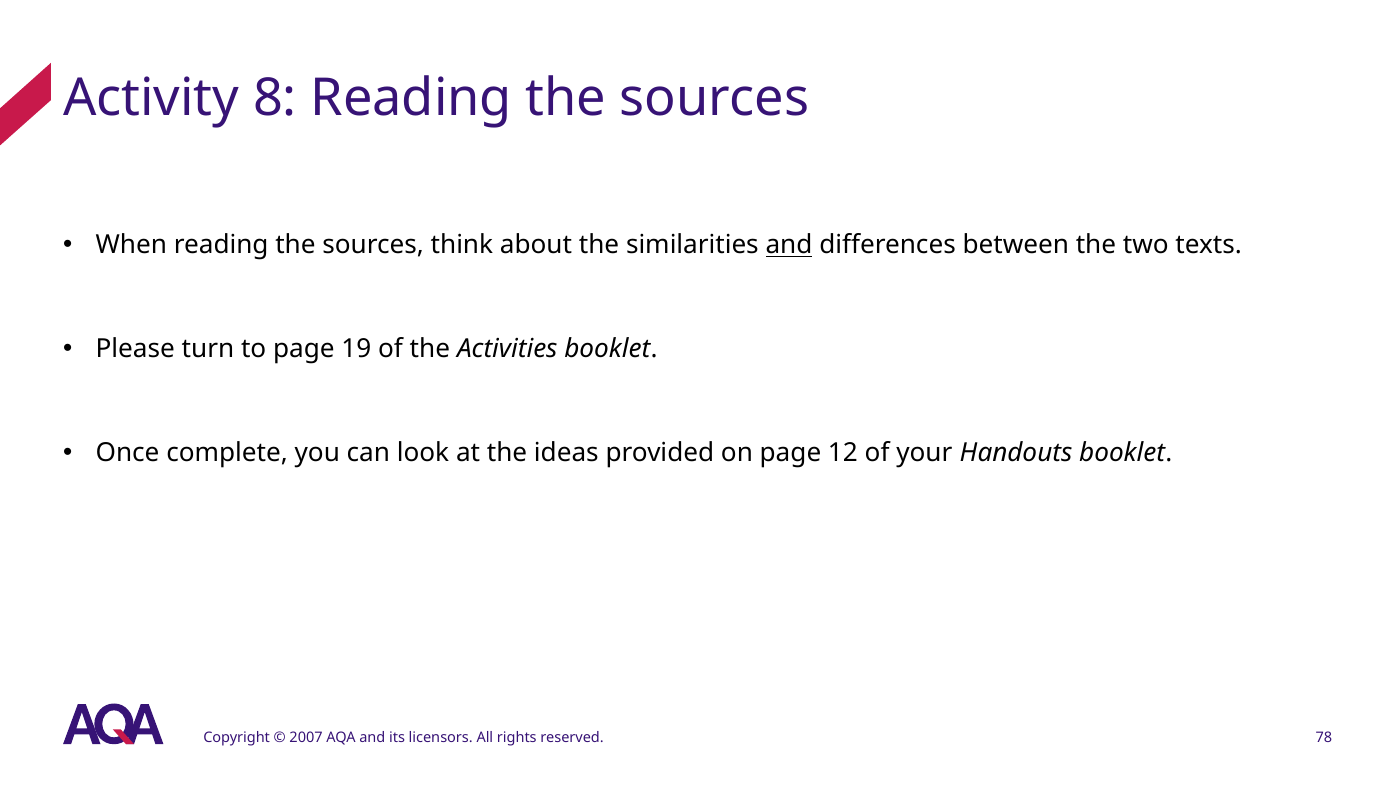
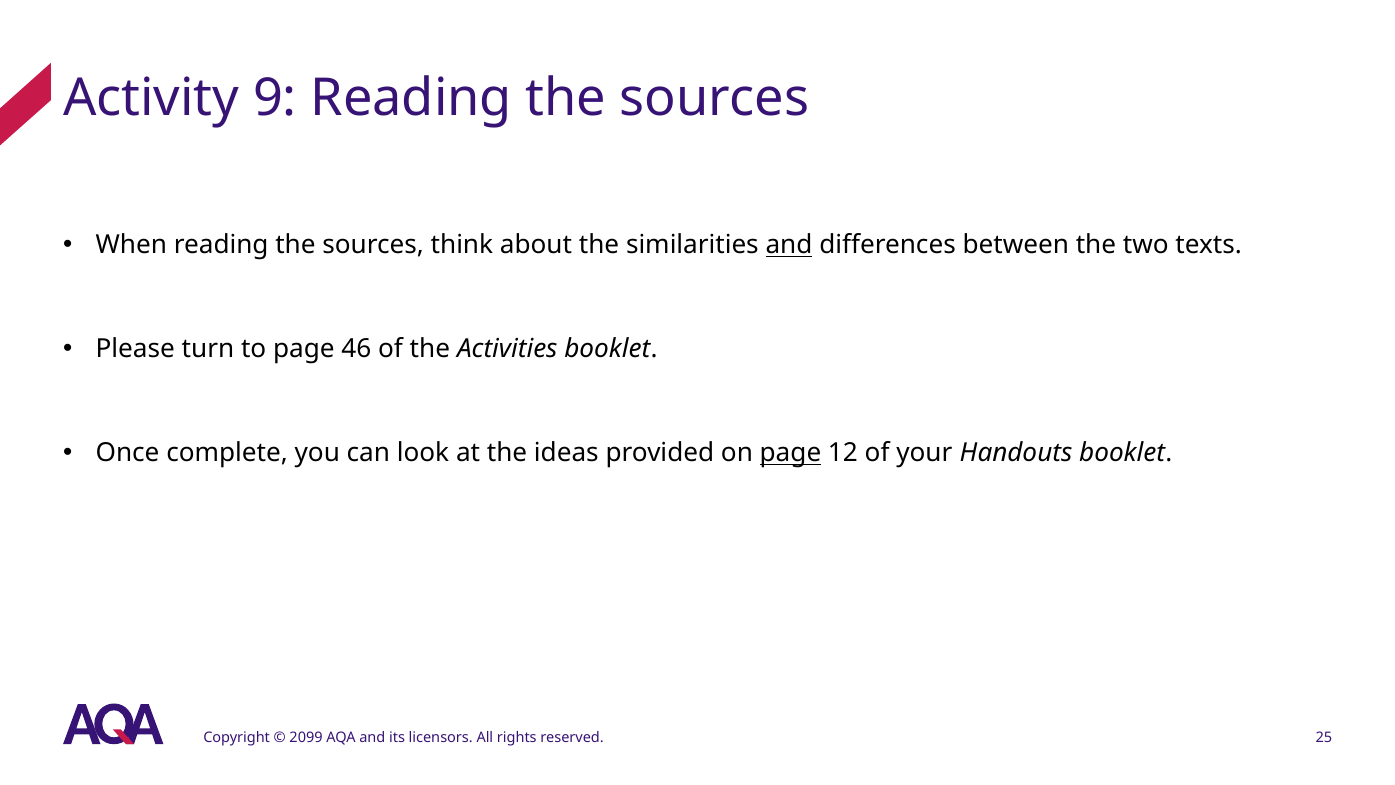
8: 8 -> 9
19: 19 -> 46
page at (790, 453) underline: none -> present
2007: 2007 -> 2099
78: 78 -> 25
